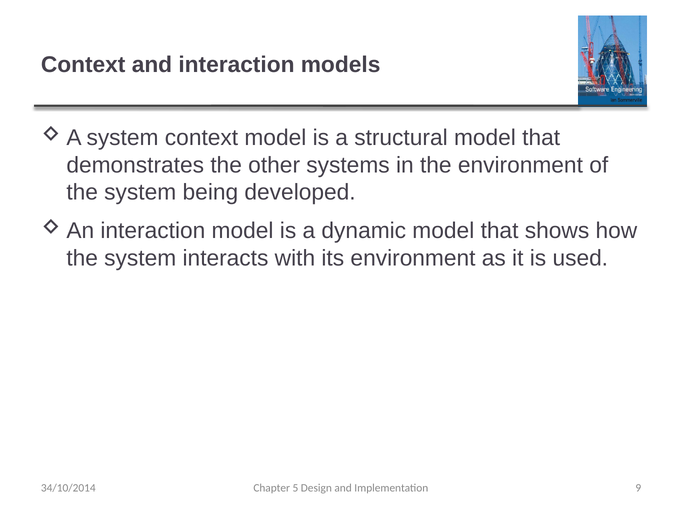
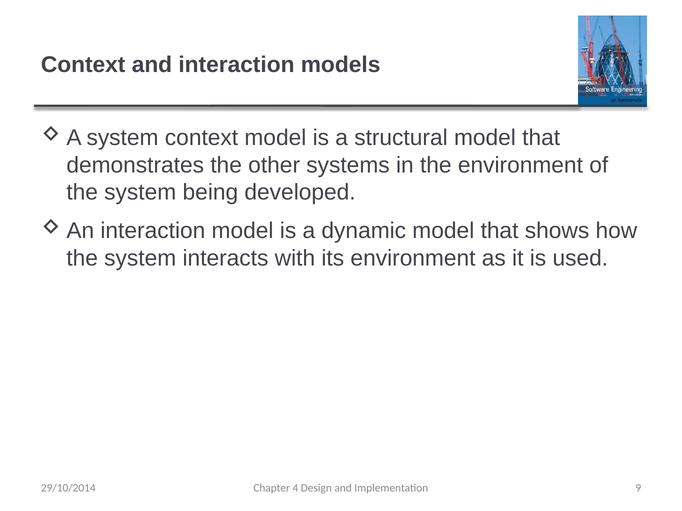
5: 5 -> 4
34/10/2014: 34/10/2014 -> 29/10/2014
